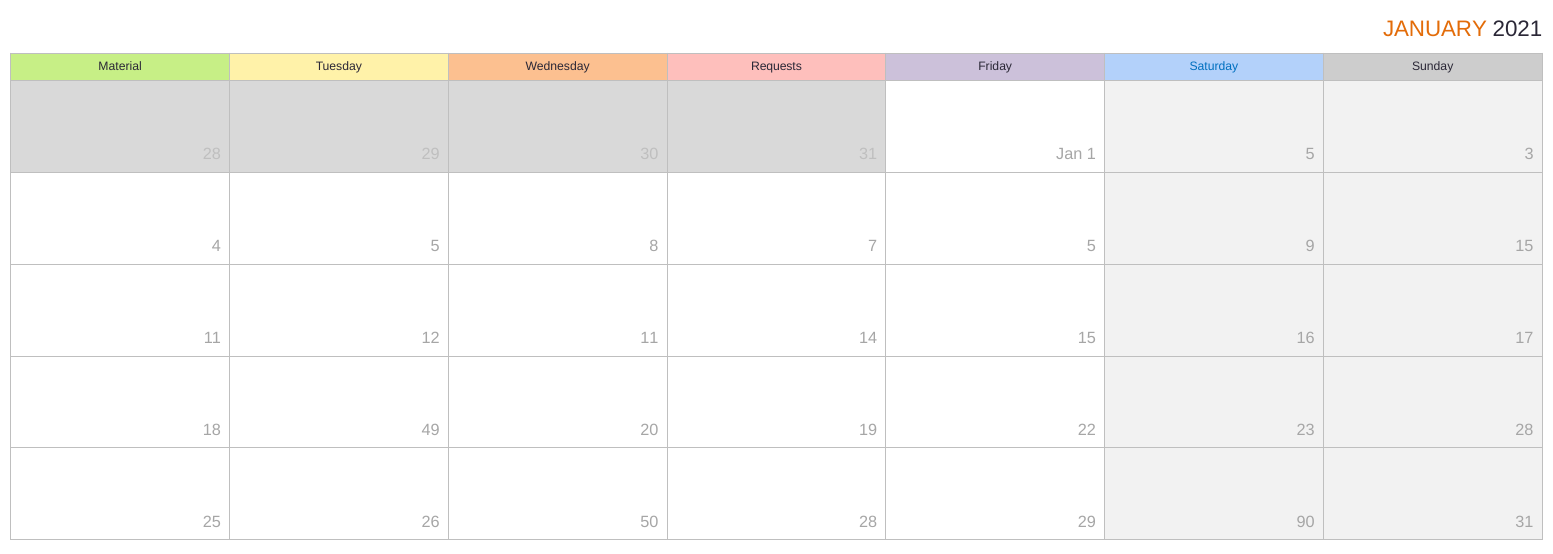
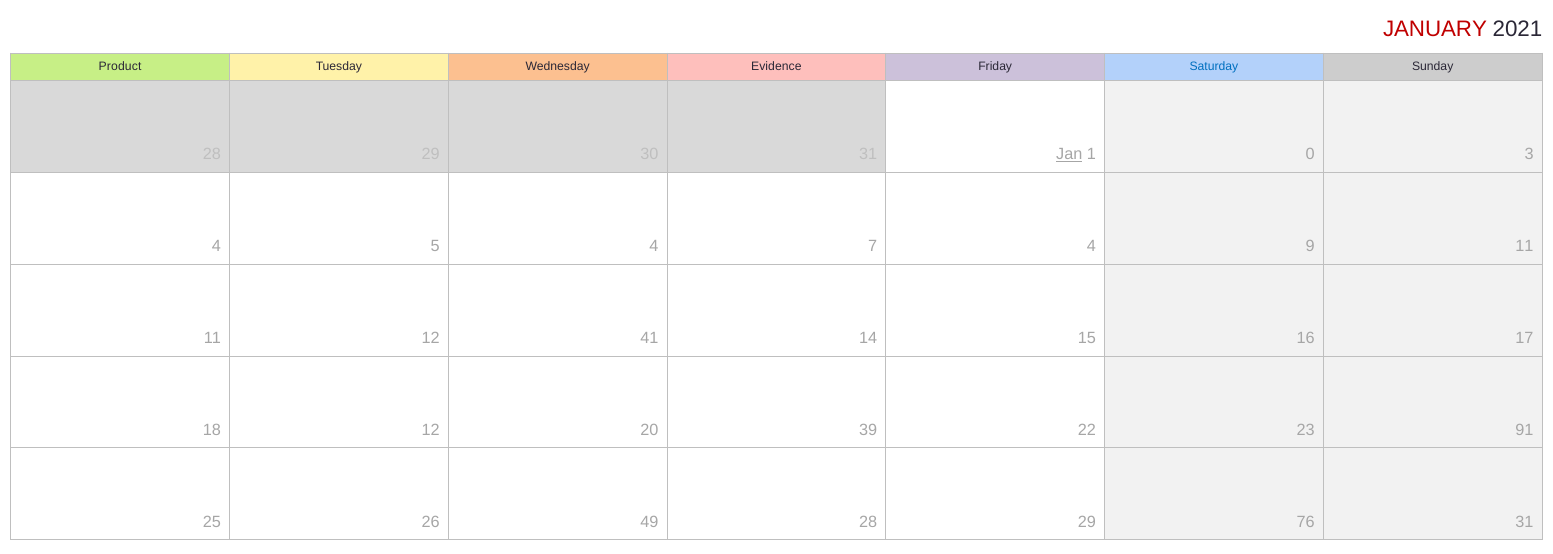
JANUARY colour: orange -> red
Material: Material -> Product
Requests: Requests -> Evidence
Jan underline: none -> present
1 5: 5 -> 0
5 8: 8 -> 4
7 5: 5 -> 4
9 15: 15 -> 11
12 11: 11 -> 41
18 49: 49 -> 12
19: 19 -> 39
23 28: 28 -> 91
50: 50 -> 49
90: 90 -> 76
